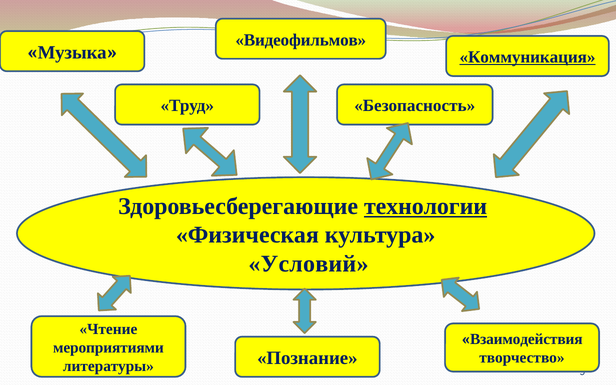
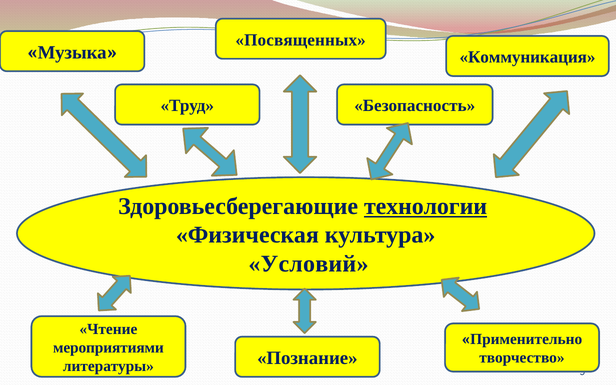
Видеофильмов: Видеофильмов -> Посвященных
Коммуникация underline: present -> none
Взаимодействия: Взаимодействия -> Применительно
